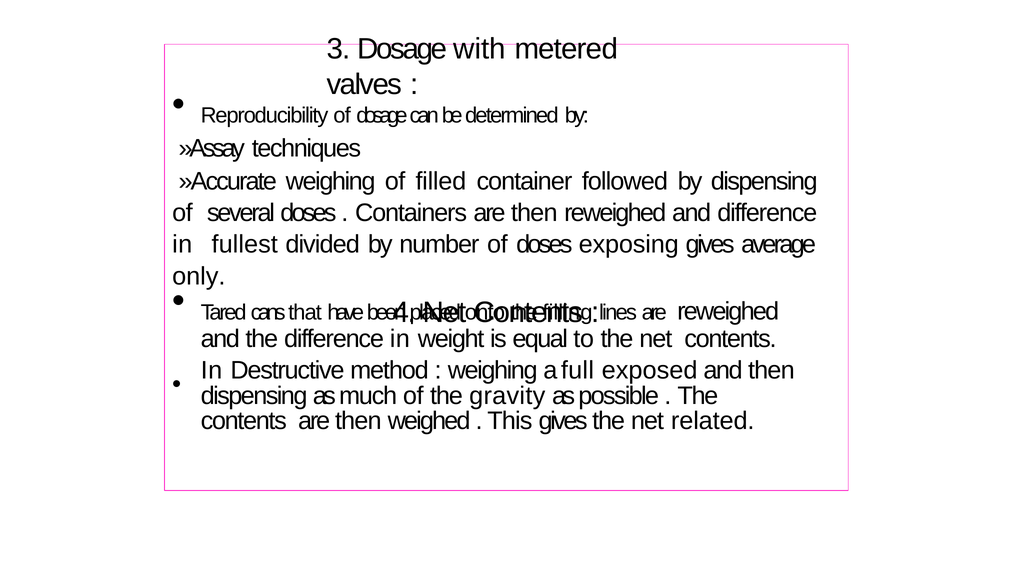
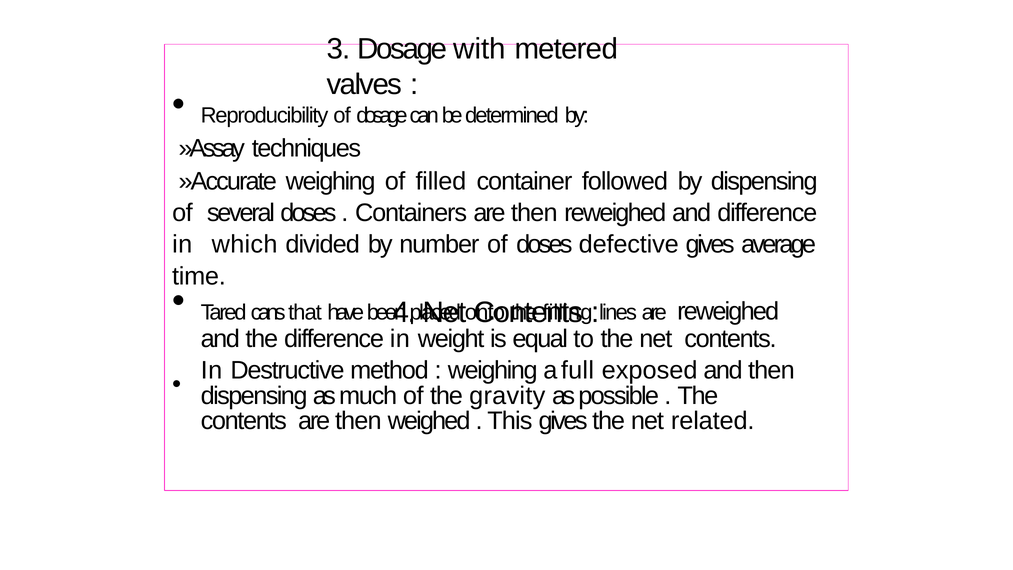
fullest: fullest -> which
exposing: exposing -> defective
only: only -> time
